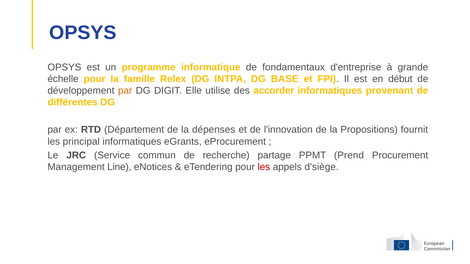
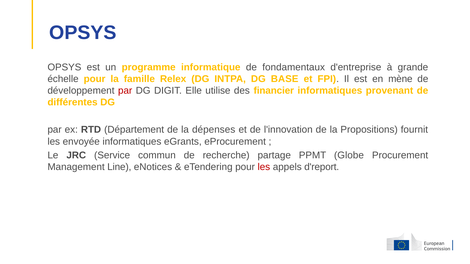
début: début -> mène
par at (125, 91) colour: orange -> red
accorder: accorder -> financier
principal: principal -> envoyée
Prend: Prend -> Globe
d'siège: d'siège -> d'report
